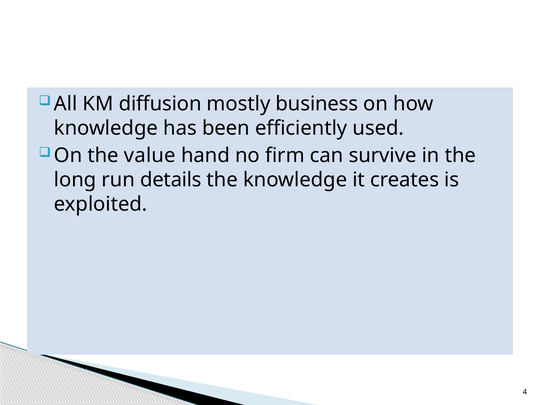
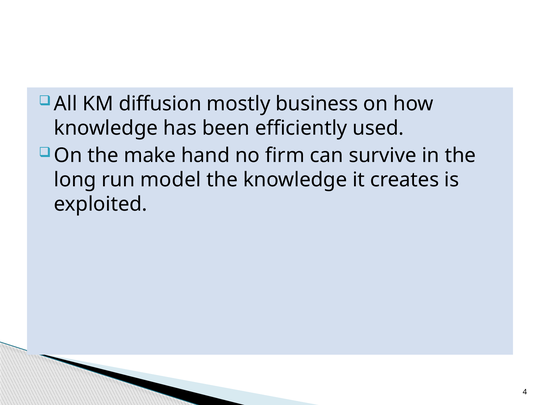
value: value -> make
details: details -> model
